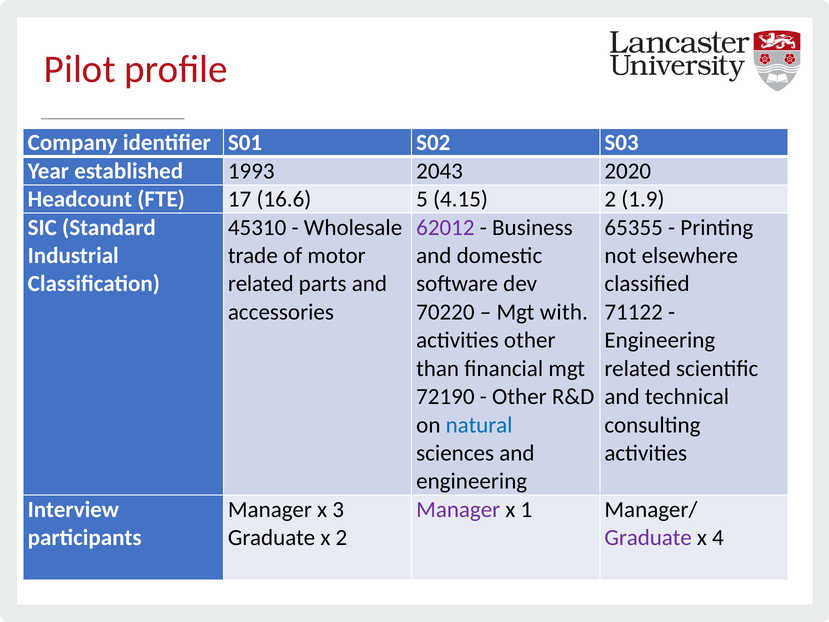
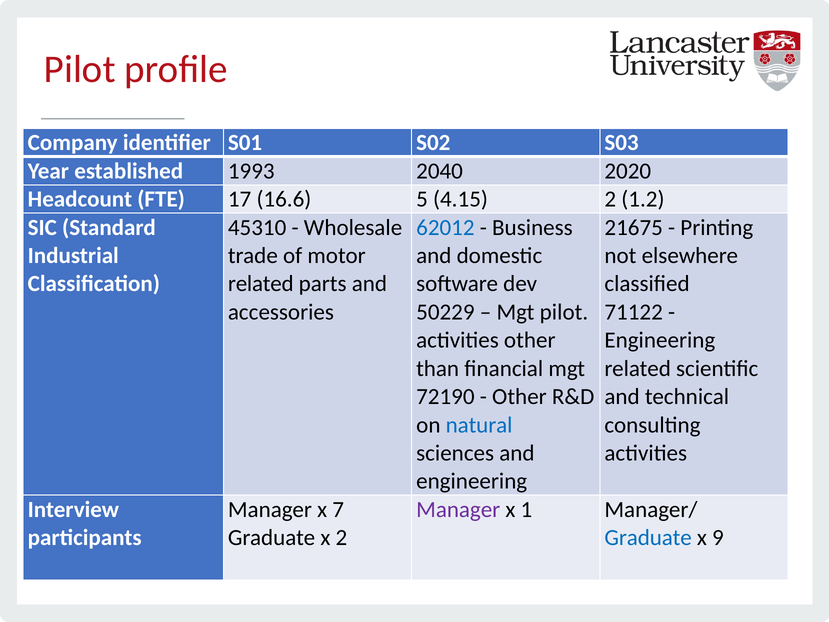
2043: 2043 -> 2040
1.9: 1.9 -> 1.2
62012 colour: purple -> blue
65355: 65355 -> 21675
70220: 70220 -> 50229
Mgt with: with -> pilot
x 3: 3 -> 7
Graduate at (648, 538) colour: purple -> blue
4: 4 -> 9
